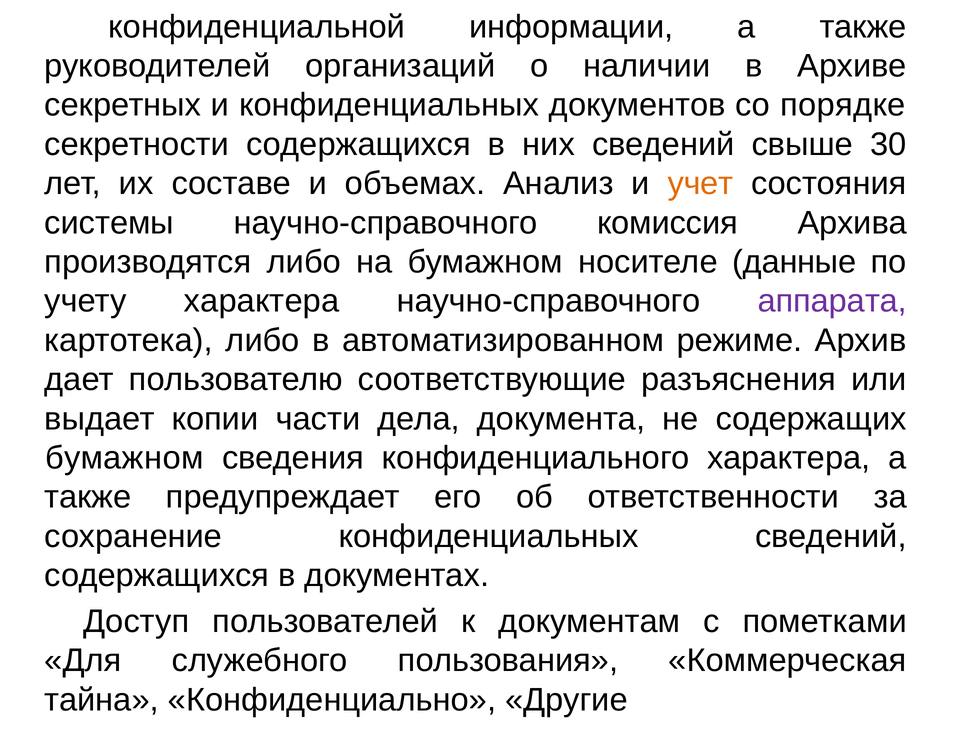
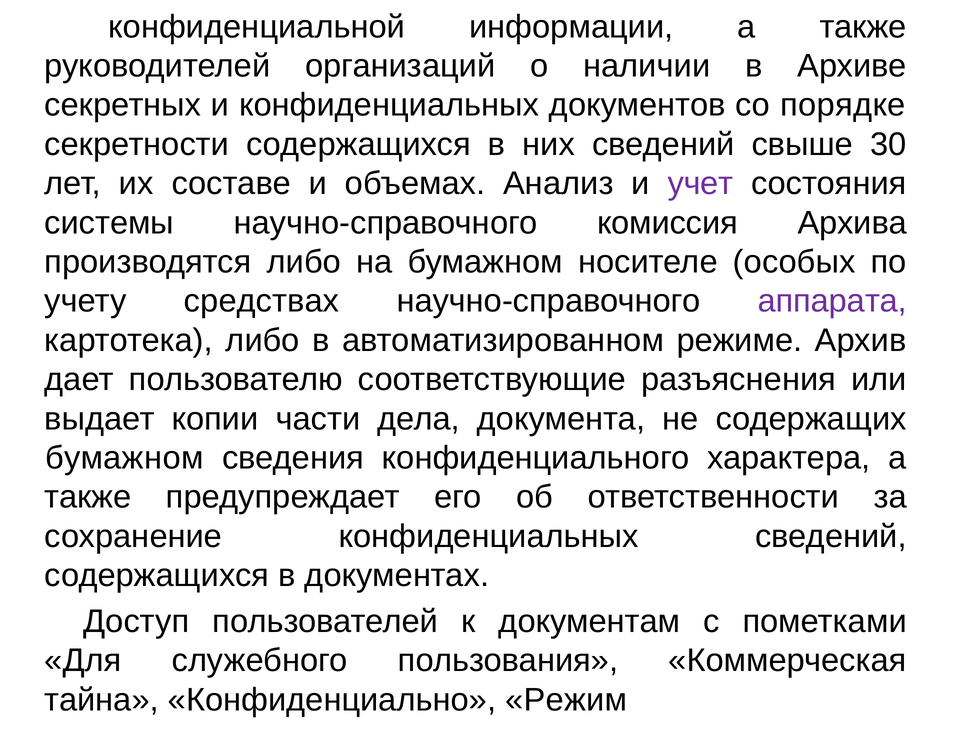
учет colour: orange -> purple
данные: данные -> особых
учету характера: характера -> средствах
Другие: Другие -> Режим
